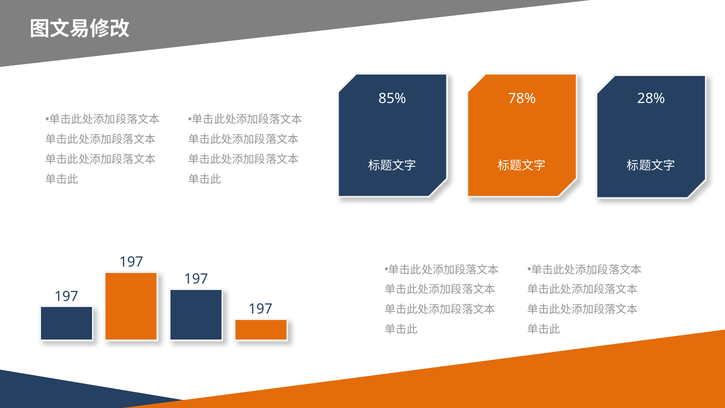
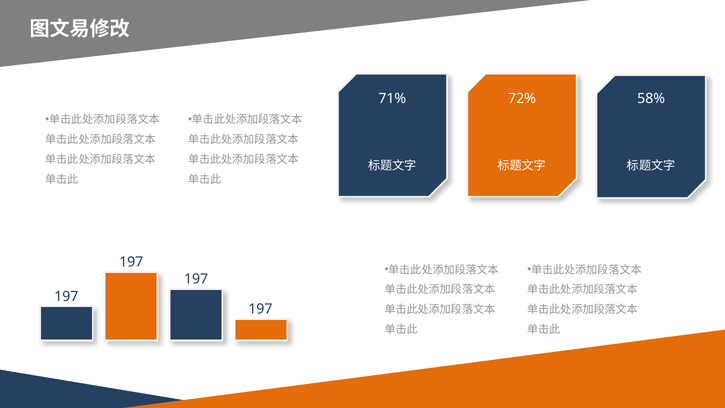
85%: 85% -> 71%
78%: 78% -> 72%
28%: 28% -> 58%
